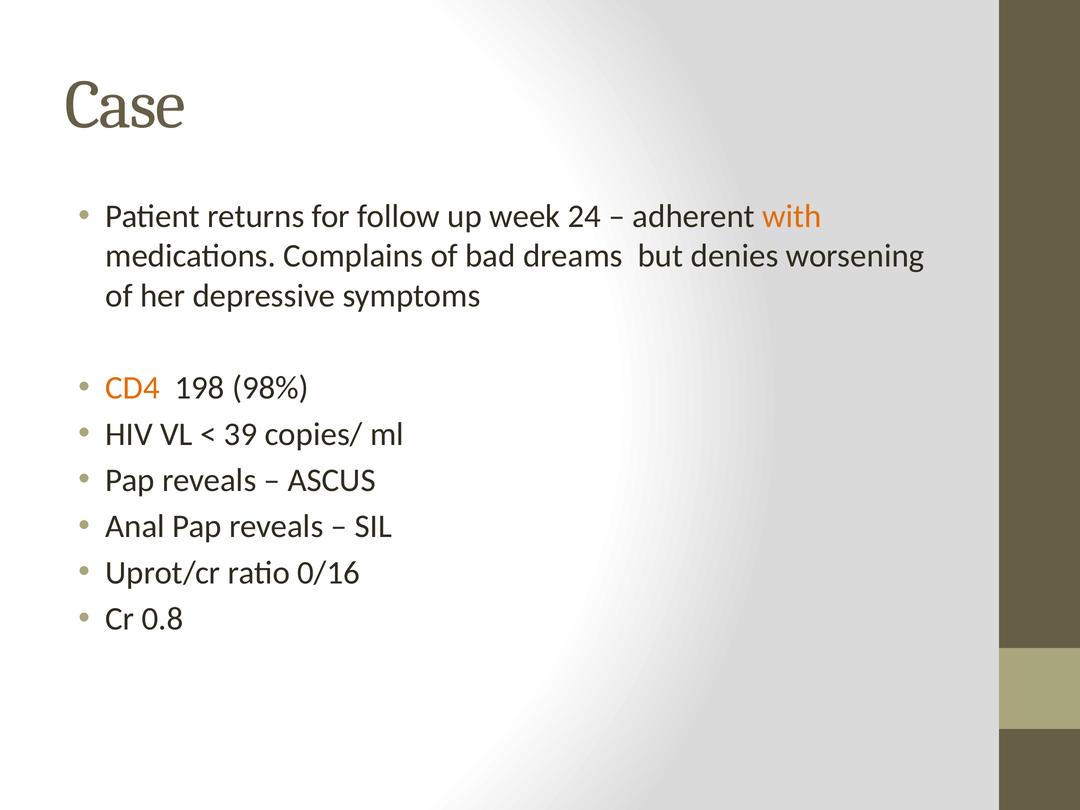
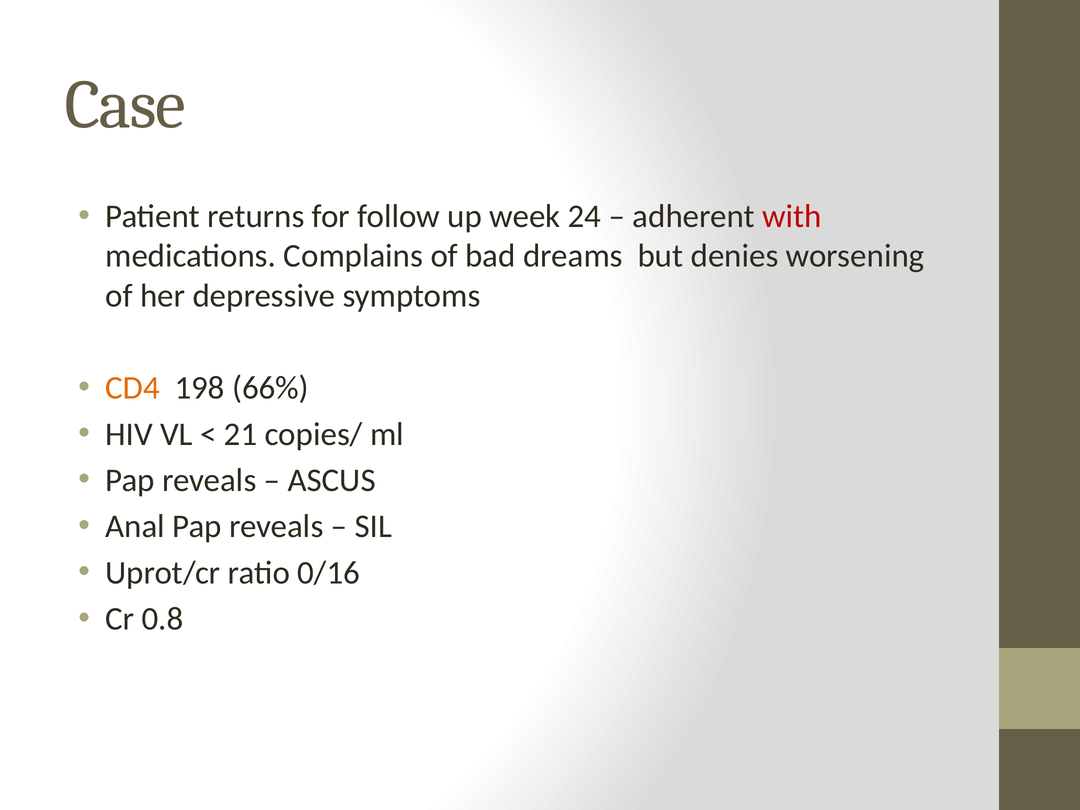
with colour: orange -> red
98%: 98% -> 66%
39: 39 -> 21
